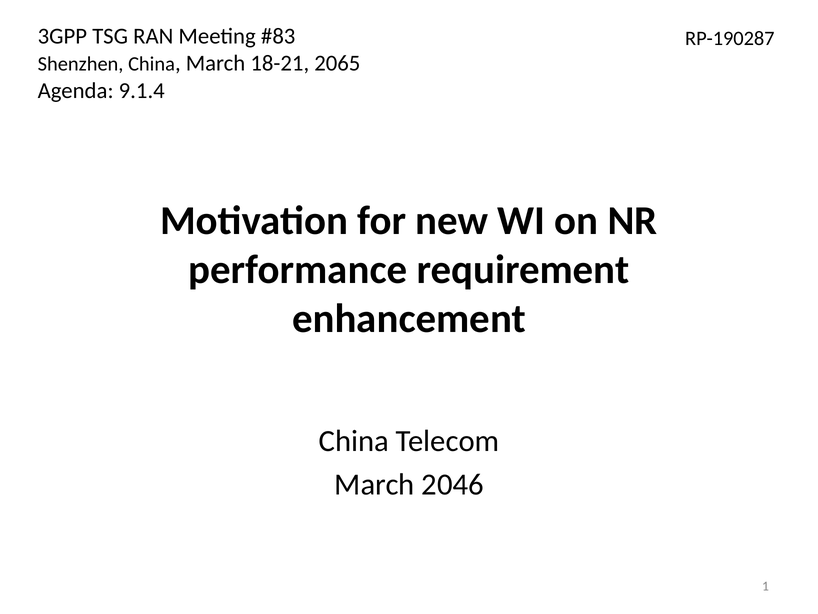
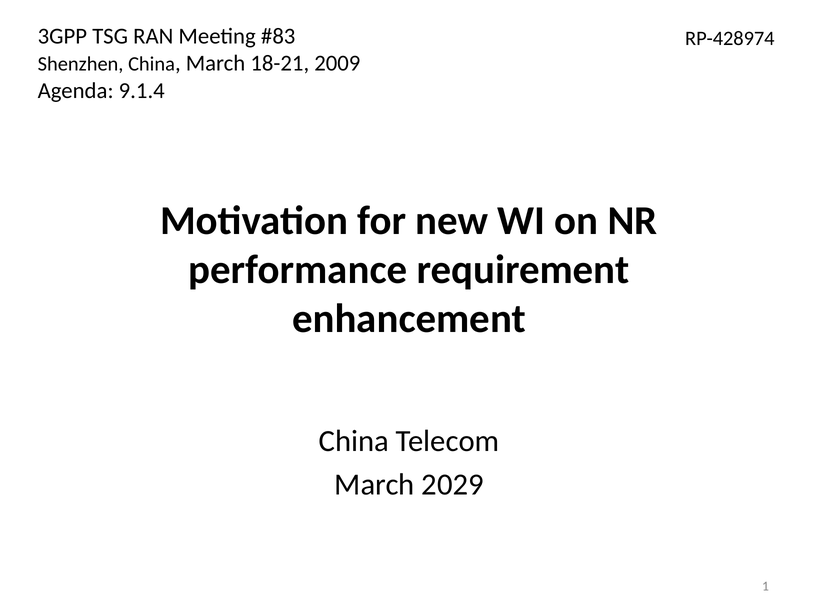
RP-190287: RP-190287 -> RP-428974
2065: 2065 -> 2009
2046: 2046 -> 2029
